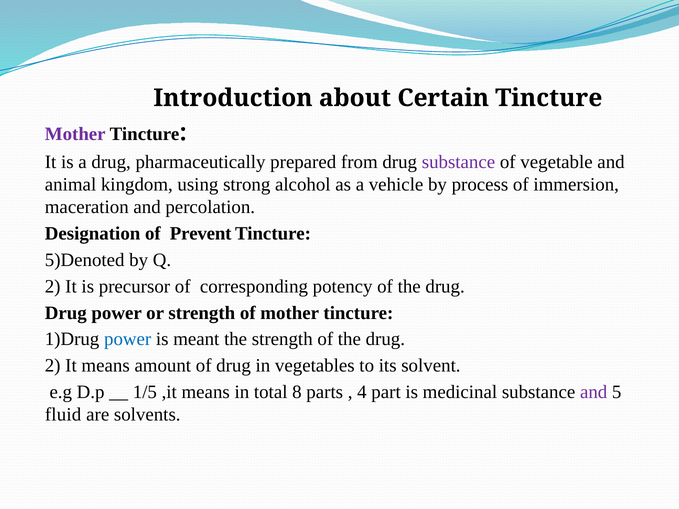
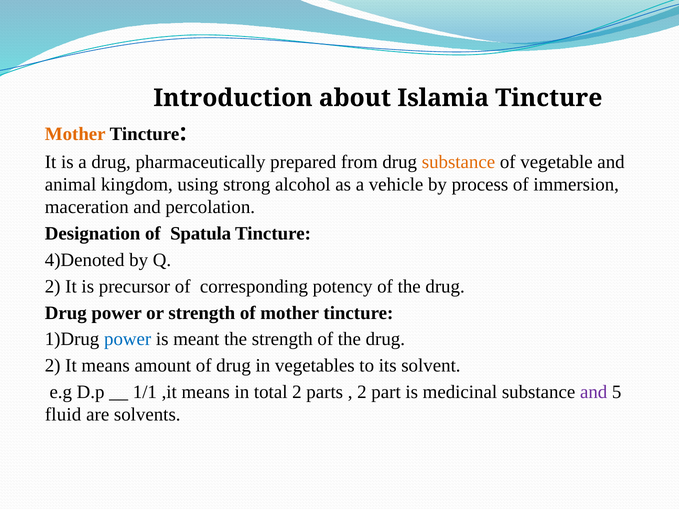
Certain: Certain -> Islamia
Mother at (75, 134) colour: purple -> orange
substance at (458, 162) colour: purple -> orange
Prevent: Prevent -> Spatula
5)Denoted: 5)Denoted -> 4)Denoted
1/5: 1/5 -> 1/1
total 8: 8 -> 2
4 at (362, 392): 4 -> 2
